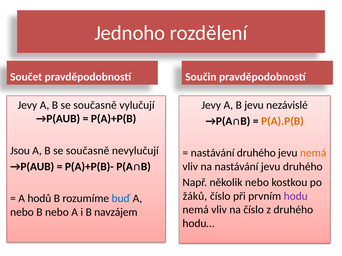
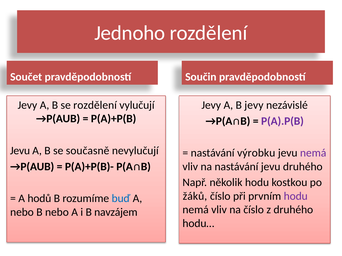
současně at (95, 105): současně -> rozdělení
B jevu: jevu -> jevy
P(A).P(B colour: orange -> purple
Jsou at (20, 151): Jsou -> Jevu
nastávání druhého: druhého -> výrobku
nemá at (313, 153) colour: orange -> purple
několik nebo: nebo -> hodu
